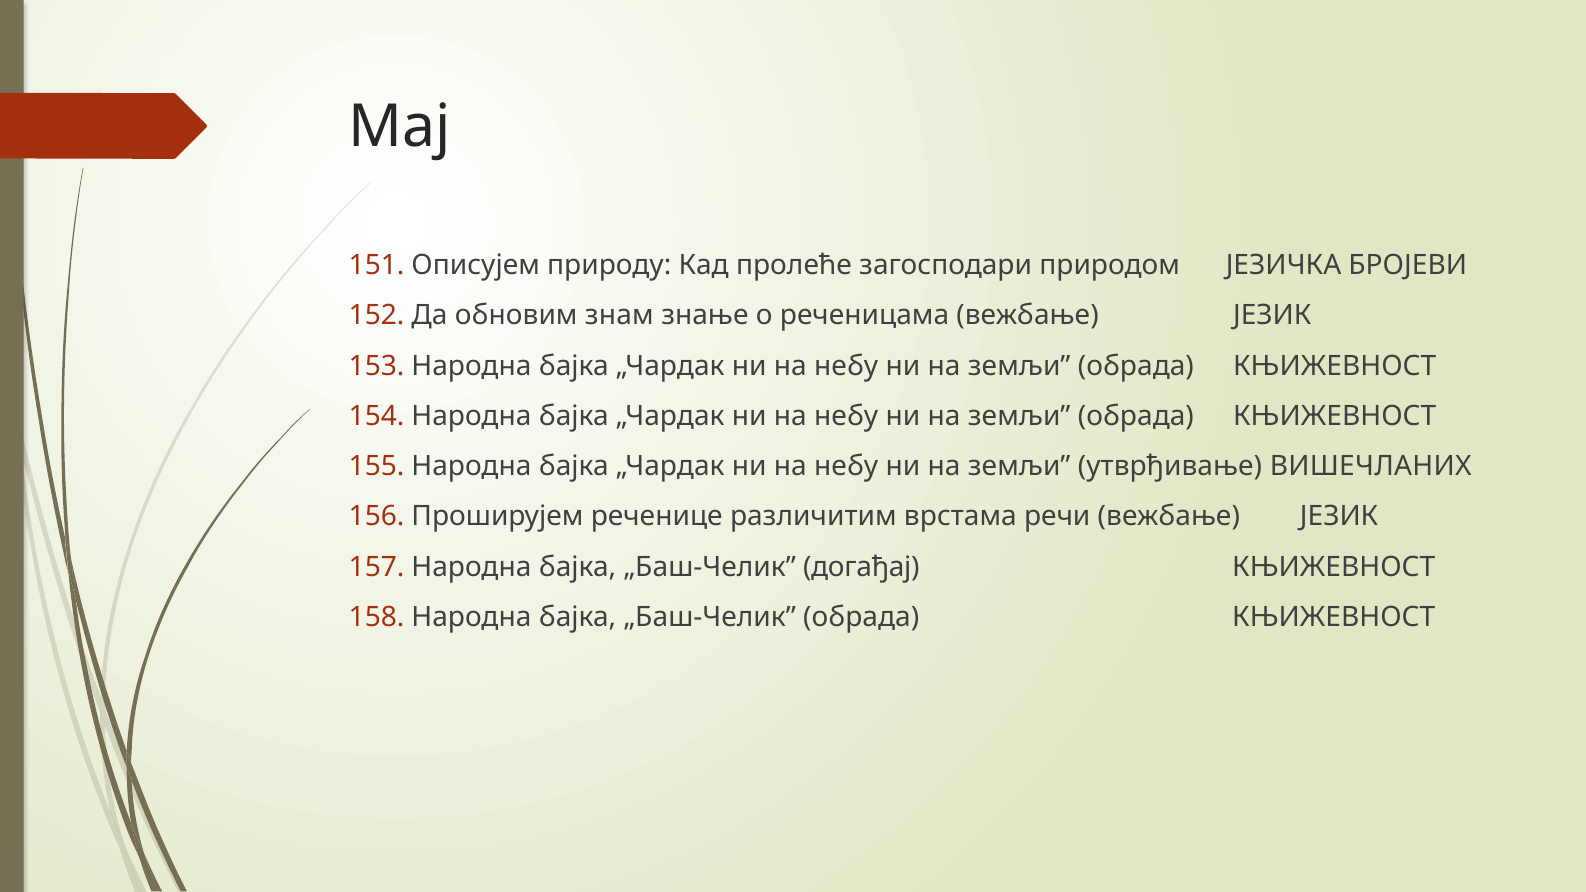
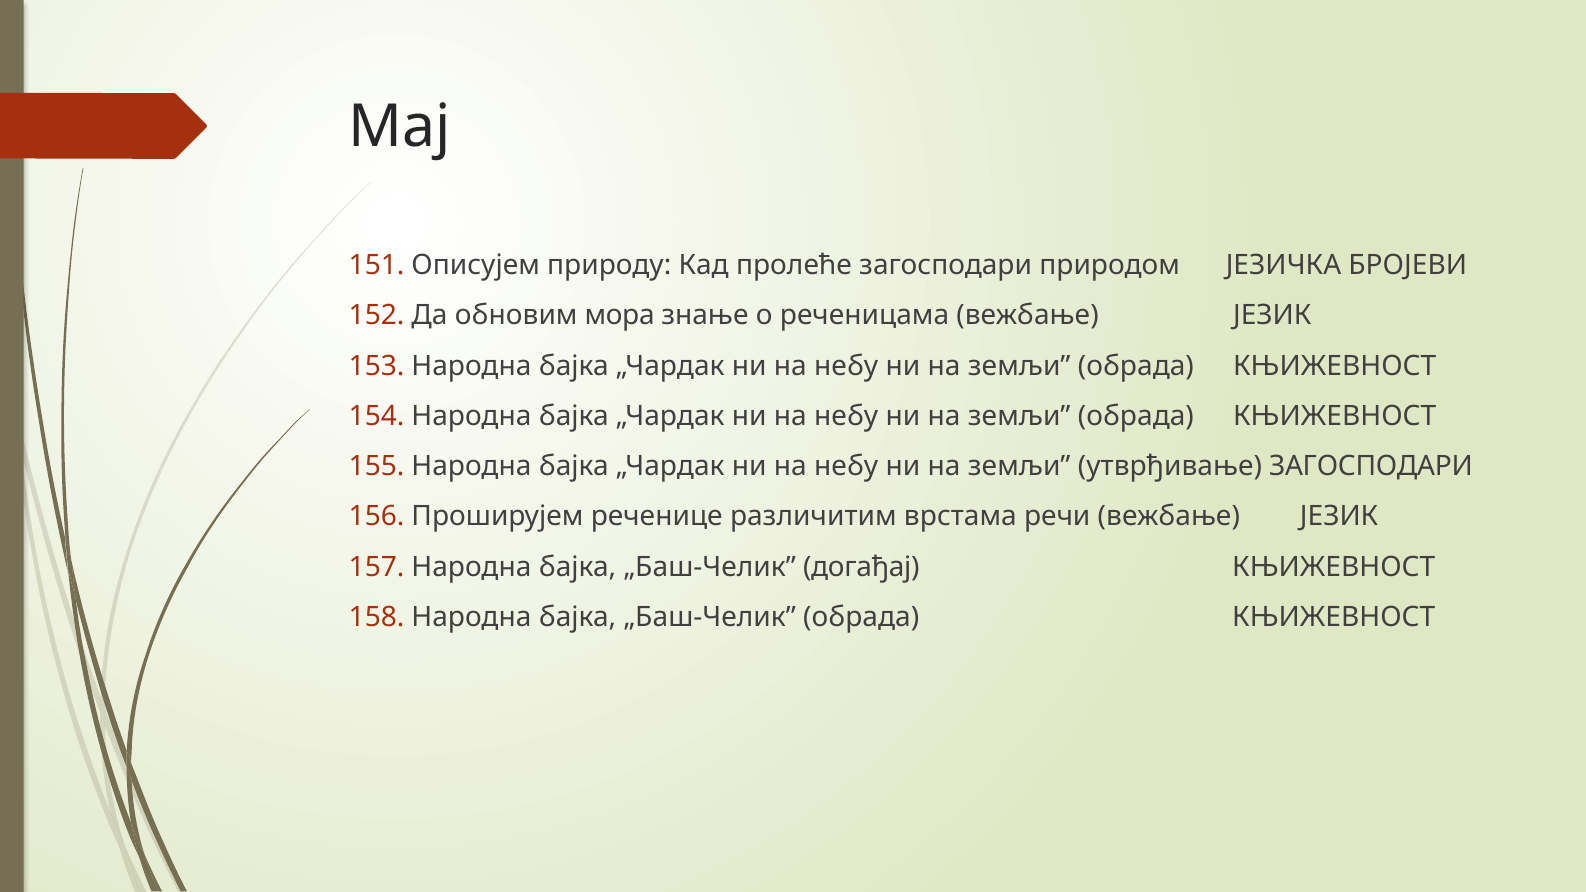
знам: знам -> мора
утврђивање ВИШЕЧЛАНИХ: ВИШЕЧЛАНИХ -> ЗАГОСПОДАРИ
